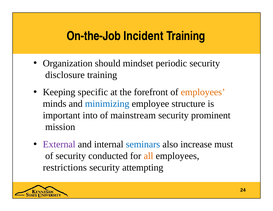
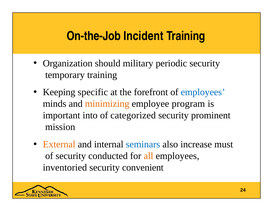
mindset: mindset -> military
disclosure: disclosure -> temporary
employees at (203, 92) colour: orange -> blue
minimizing colour: blue -> orange
structure: structure -> program
mainstream: mainstream -> categorized
External colour: purple -> orange
restrictions: restrictions -> inventoried
attempting: attempting -> convenient
